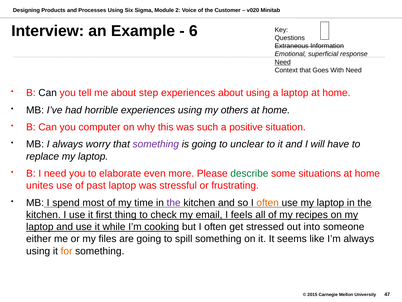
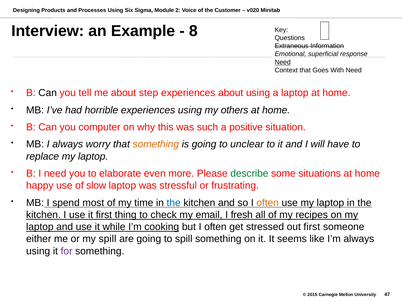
6: 6 -> 8
something at (156, 144) colour: purple -> orange
unites: unites -> happy
past: past -> slow
the at (174, 202) colour: purple -> blue
feels: feels -> fresh
out into: into -> first
my files: files -> spill
for colour: orange -> purple
